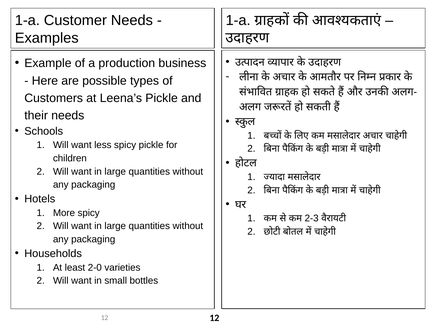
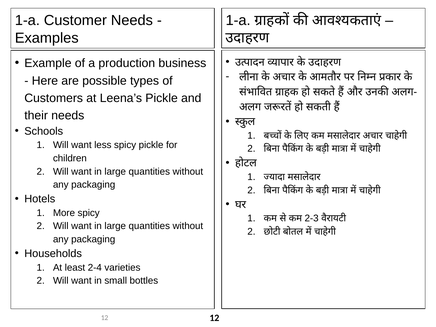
2-0: 2-0 -> 2-4
